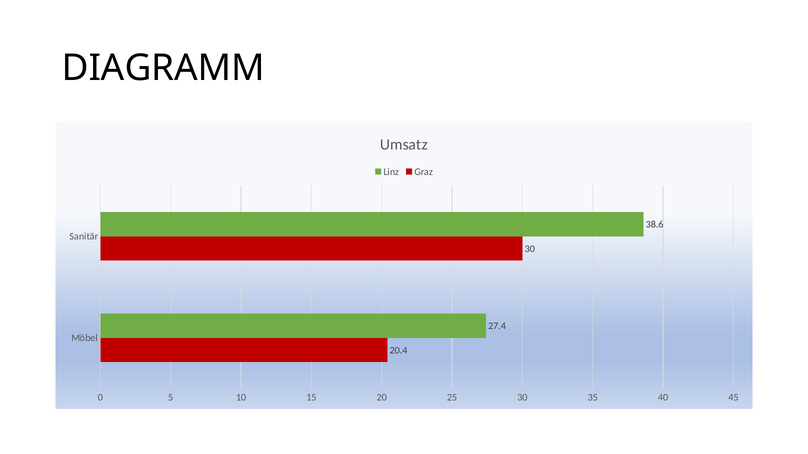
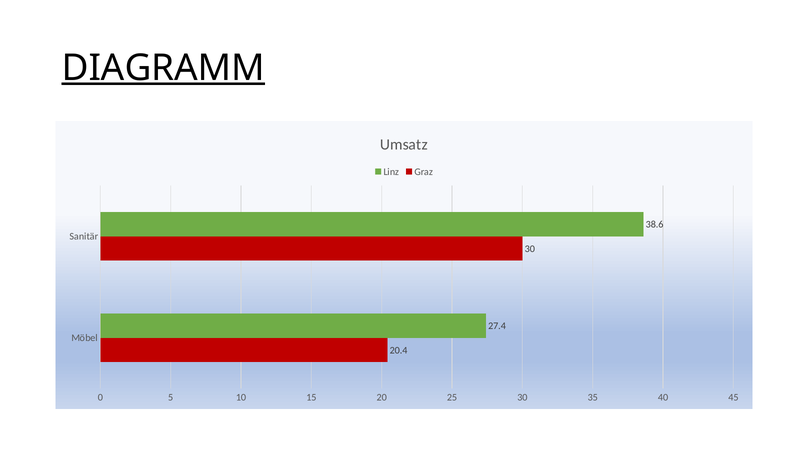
DIAGRAMM underline: none -> present
